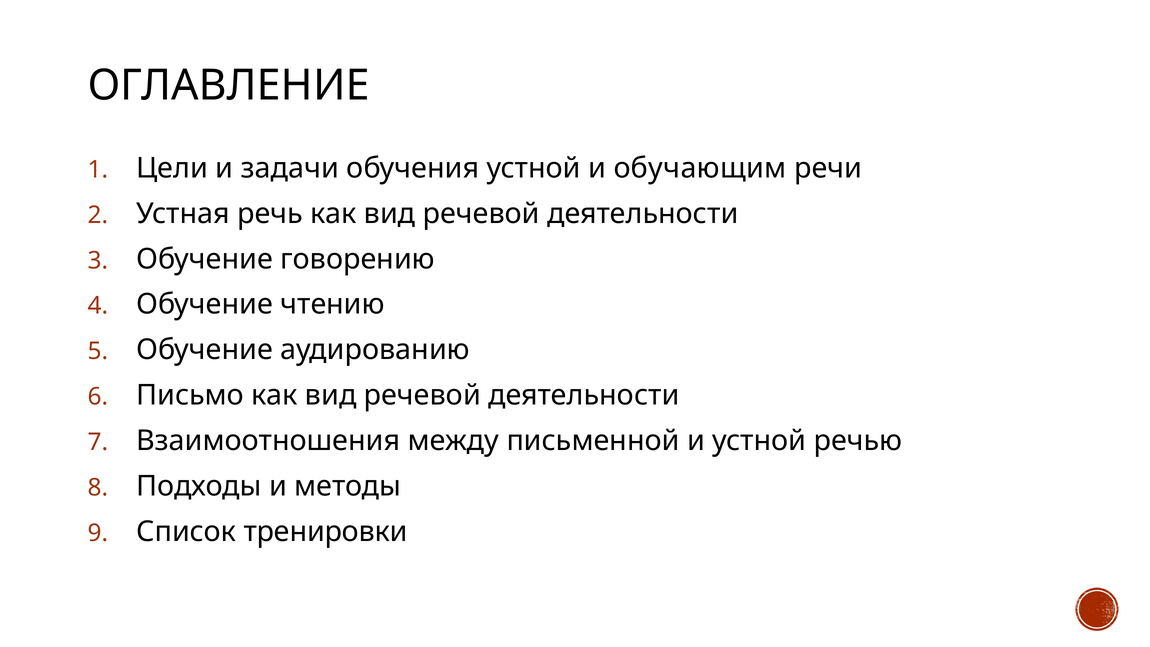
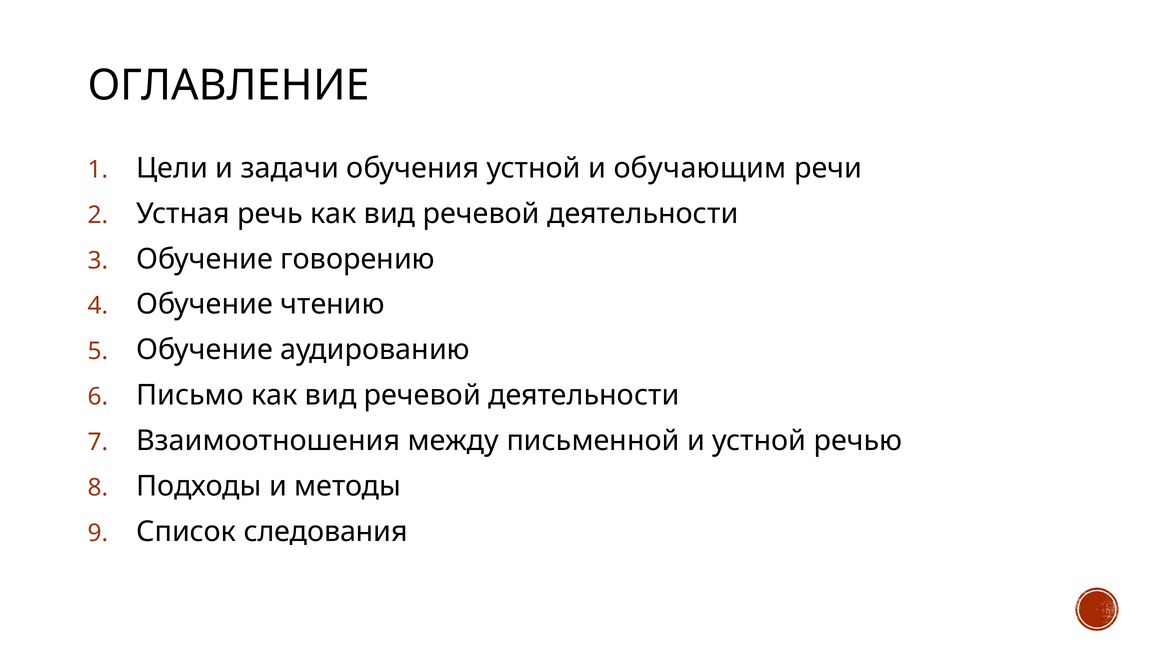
тренировки: тренировки -> следования
